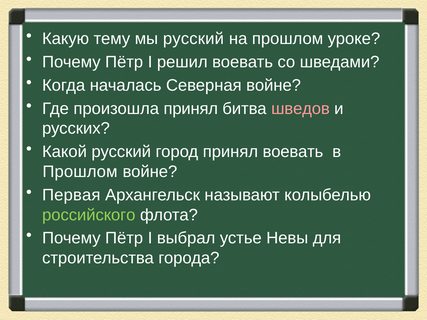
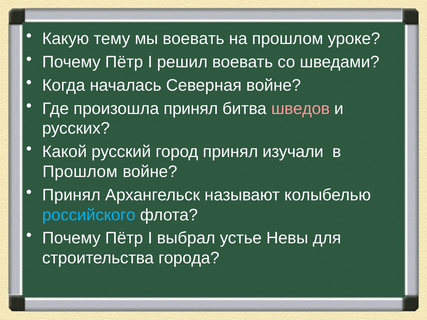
мы русский: русский -> воевать
принял воевать: воевать -> изучали
Первая at (71, 195): Первая -> Принял
российского colour: light green -> light blue
